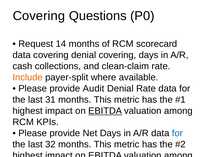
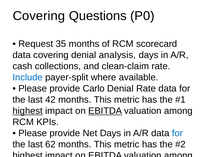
14: 14 -> 35
denial covering: covering -> analysis
Include colour: orange -> blue
Audit: Audit -> Carlo
31: 31 -> 42
highest at (28, 111) underline: none -> present
32: 32 -> 62
